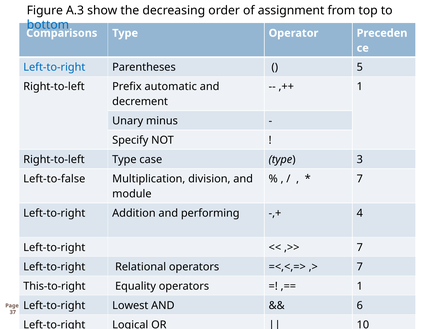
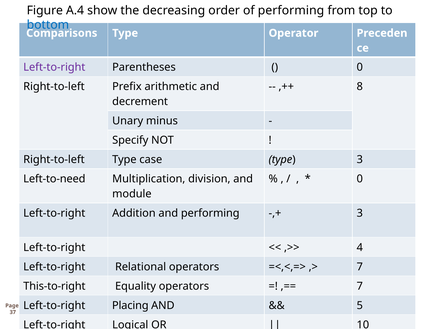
A.3: A.3 -> A.4
of assignment: assignment -> performing
Left-to-right at (54, 67) colour: blue -> purple
5 at (360, 67): 5 -> 0
automatic: automatic -> arithmetic
1 at (360, 87): 1 -> 8
Left-to-false: Left-to-false -> Left-to-need
7 at (360, 179): 7 -> 0
4 at (360, 213): 4 -> 3
7 at (360, 247): 7 -> 4
1 at (360, 286): 1 -> 7
Lowest: Lowest -> Placing
6: 6 -> 5
